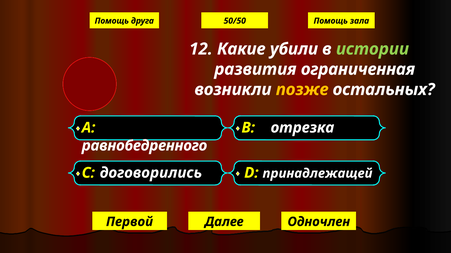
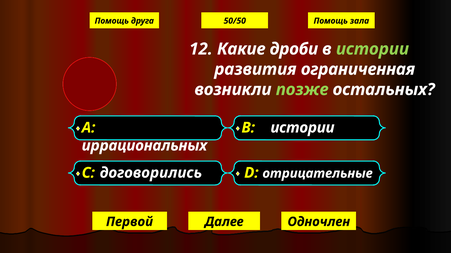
убили: убили -> дроби
позже colour: yellow -> light green
отрезка at (302, 128): отрезка -> истории
равнобедренного: равнобедренного -> иррациональных
принадлежащей: принадлежащей -> отрицательные
